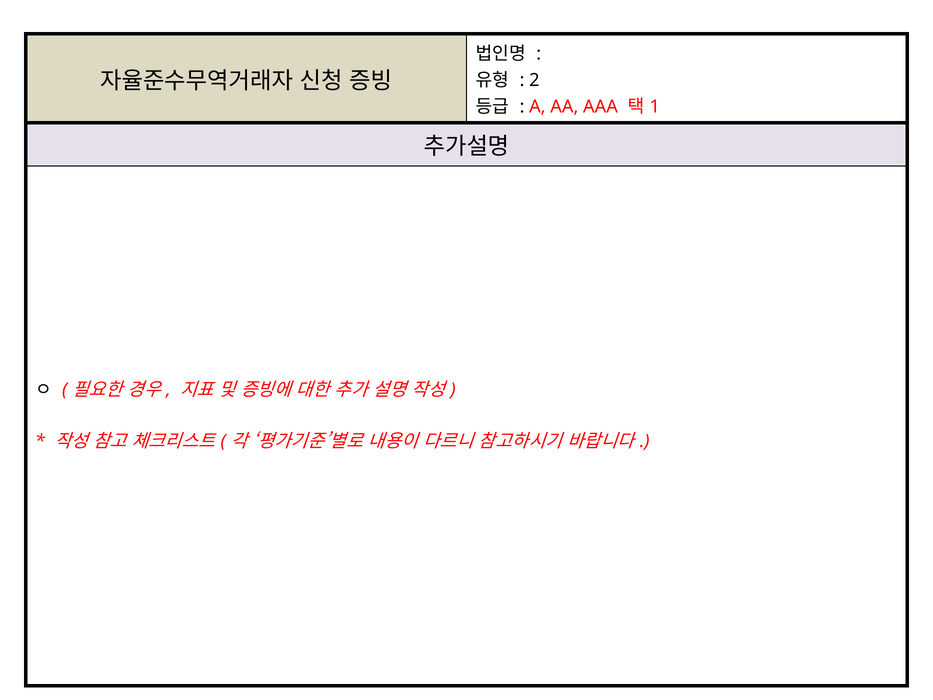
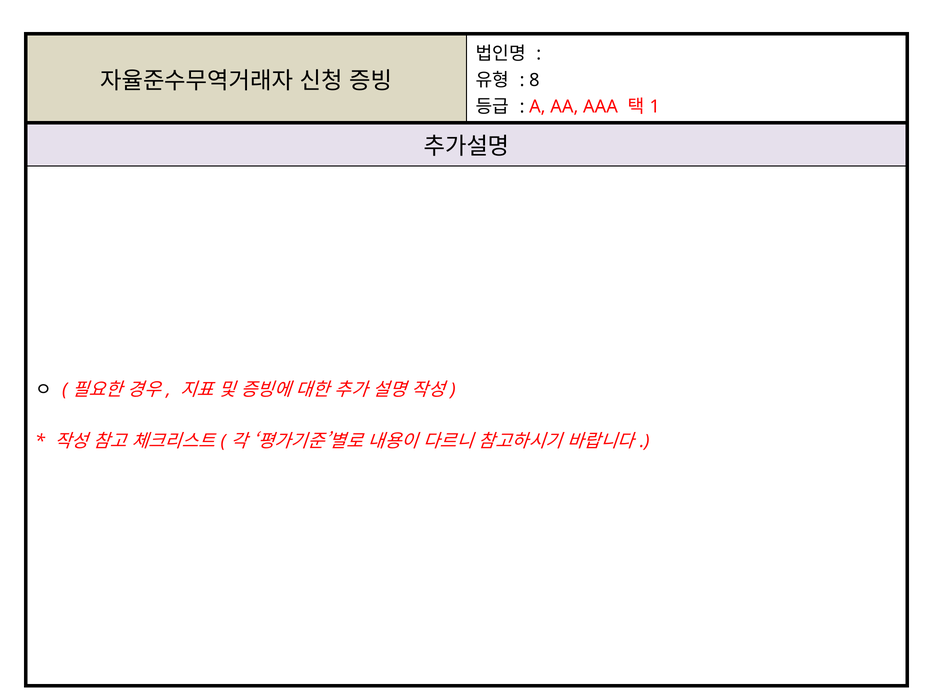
2: 2 -> 8
